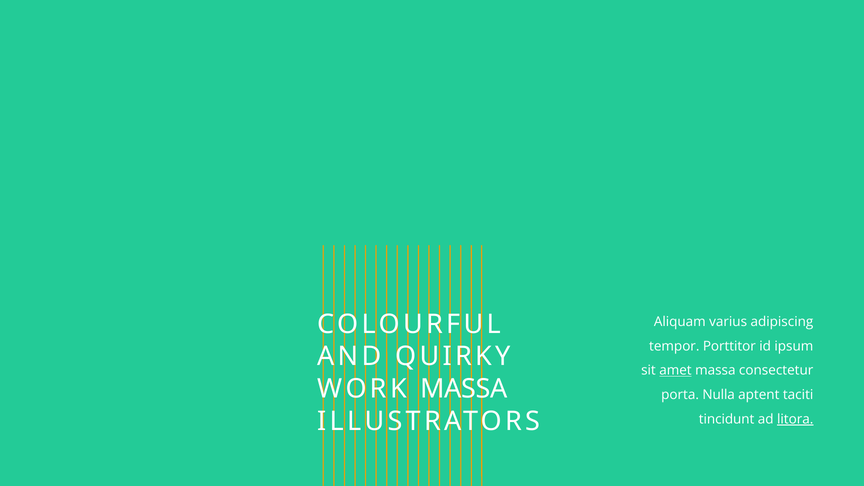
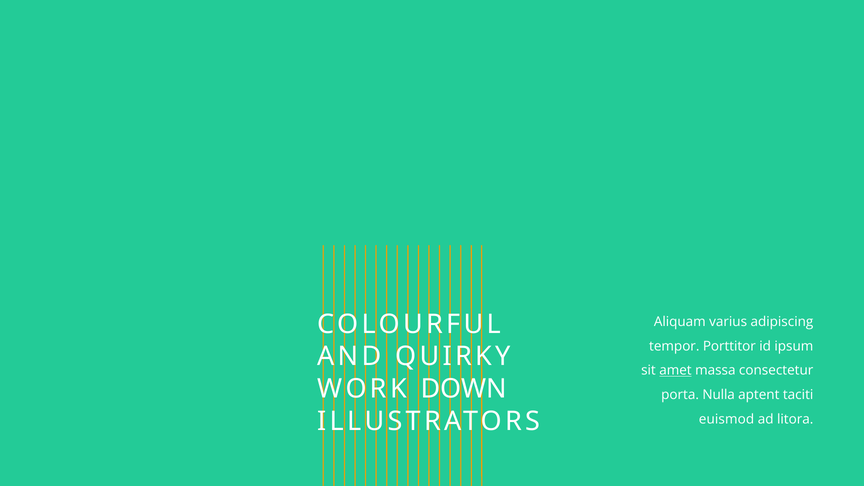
WORK MASSA: MASSA -> DOWN
tincidunt: tincidunt -> euismod
litora underline: present -> none
